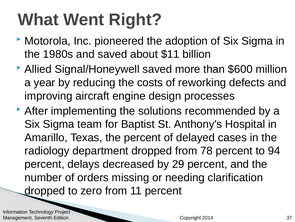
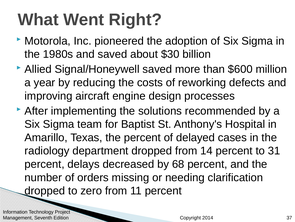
$11: $11 -> $30
78: 78 -> 14
94: 94 -> 31
29: 29 -> 68
